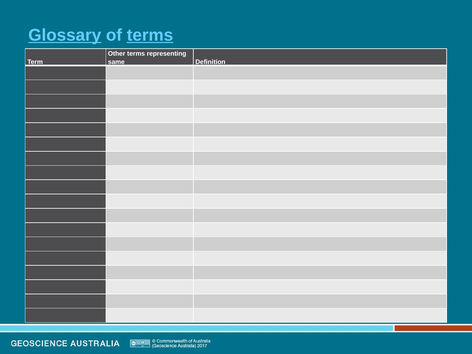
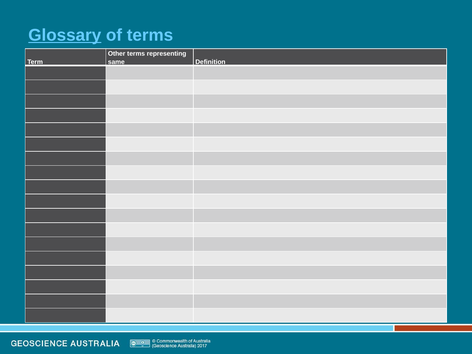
terms at (150, 35) underline: present -> none
